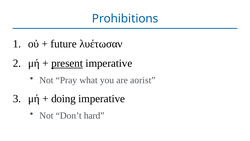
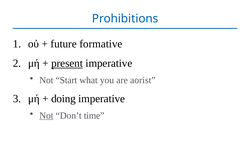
λυέτωσαν: λυέτωσαν -> formative
Pray: Pray -> Start
Not at (46, 115) underline: none -> present
hard: hard -> time
